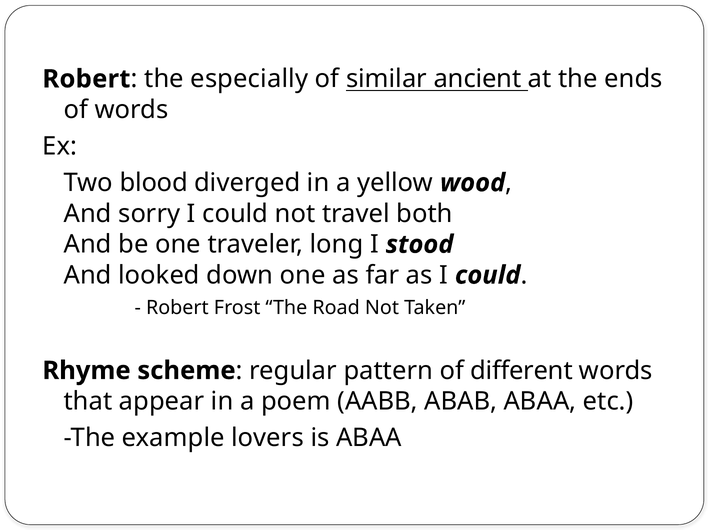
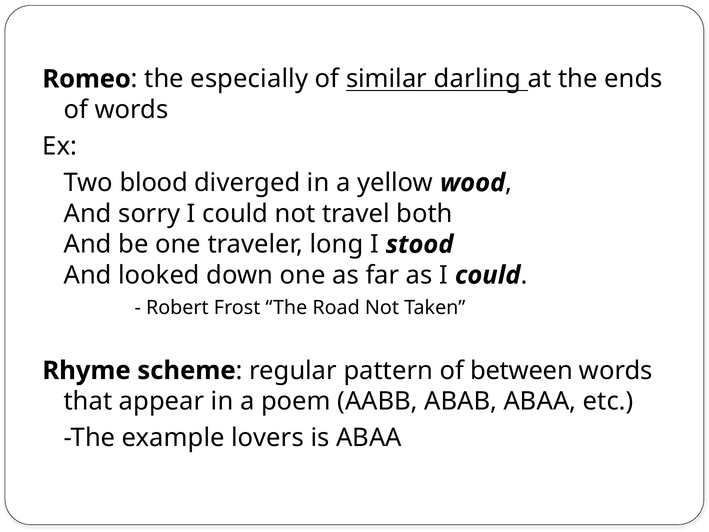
Robert at (86, 79): Robert -> Romeo
ancient: ancient -> darling
different: different -> between
